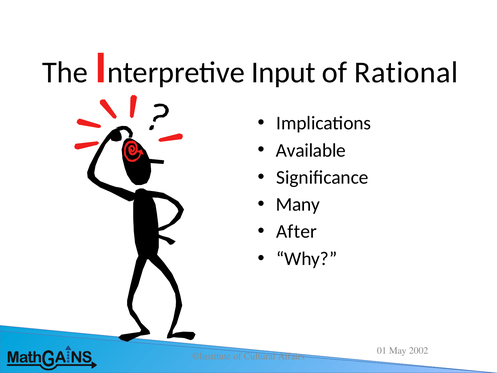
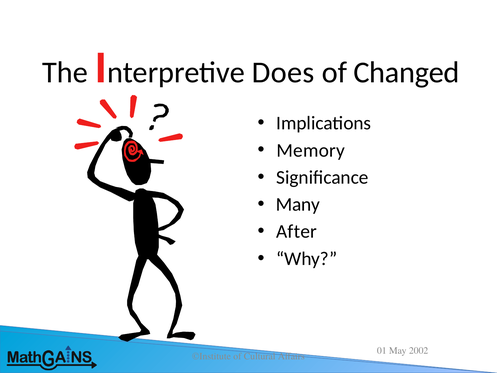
Input: Input -> Does
Rational: Rational -> Changed
Available: Available -> Memory
